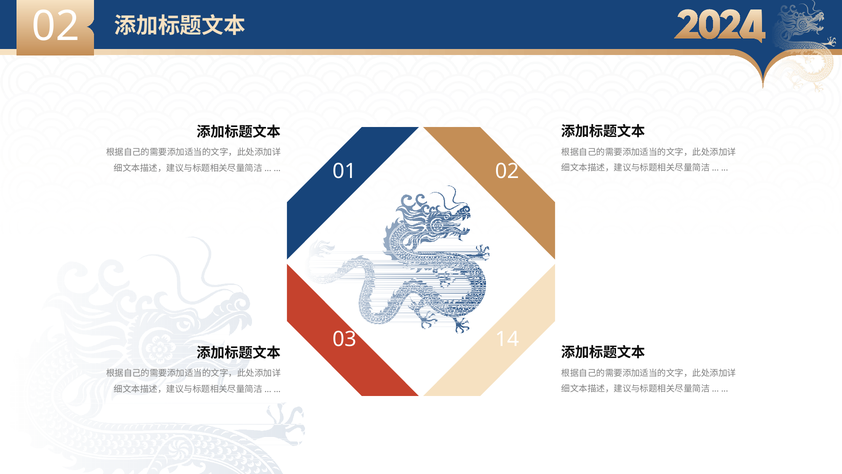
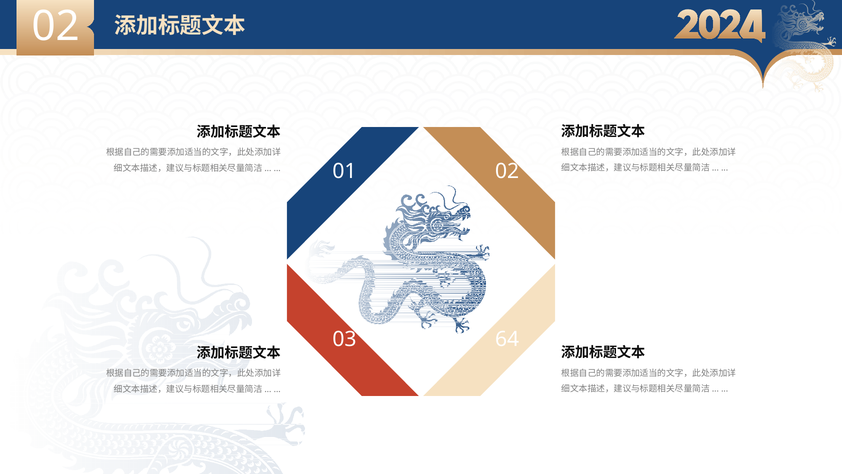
14: 14 -> 64
